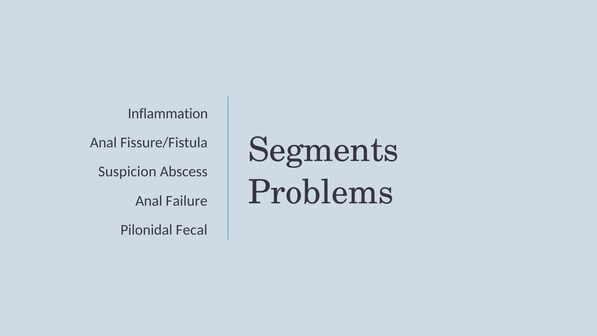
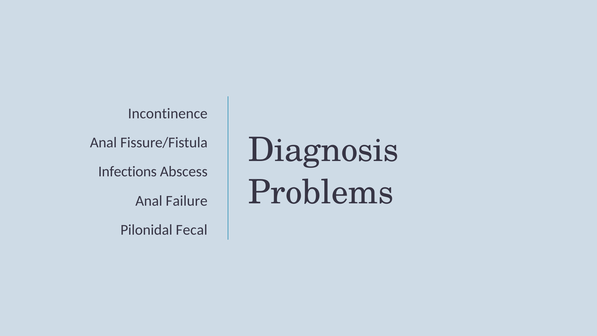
Inflammation: Inflammation -> Incontinence
Segments: Segments -> Diagnosis
Suspicion: Suspicion -> Infections
